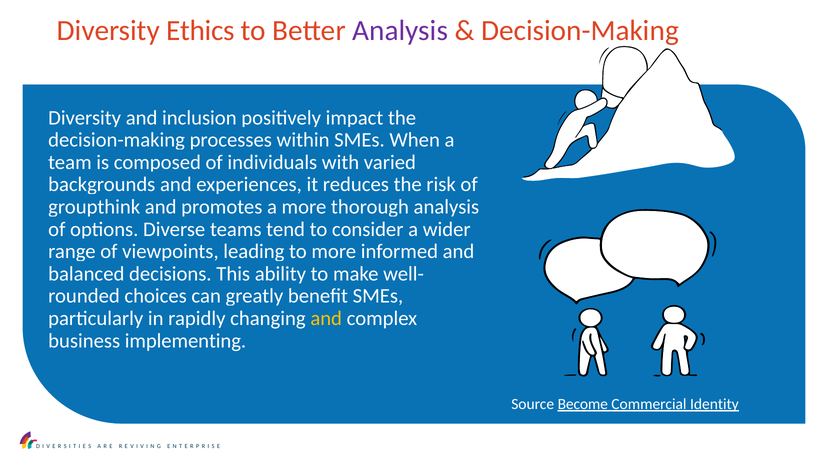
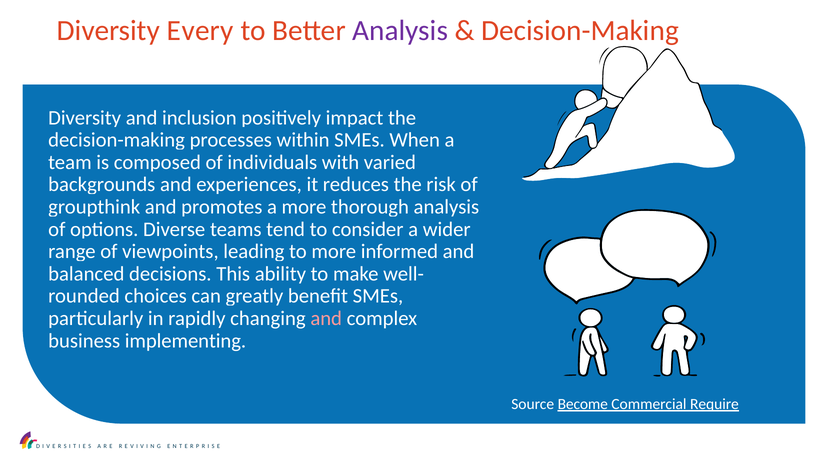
Ethics: Ethics -> Every
and at (326, 319) colour: yellow -> pink
Identity: Identity -> Require
